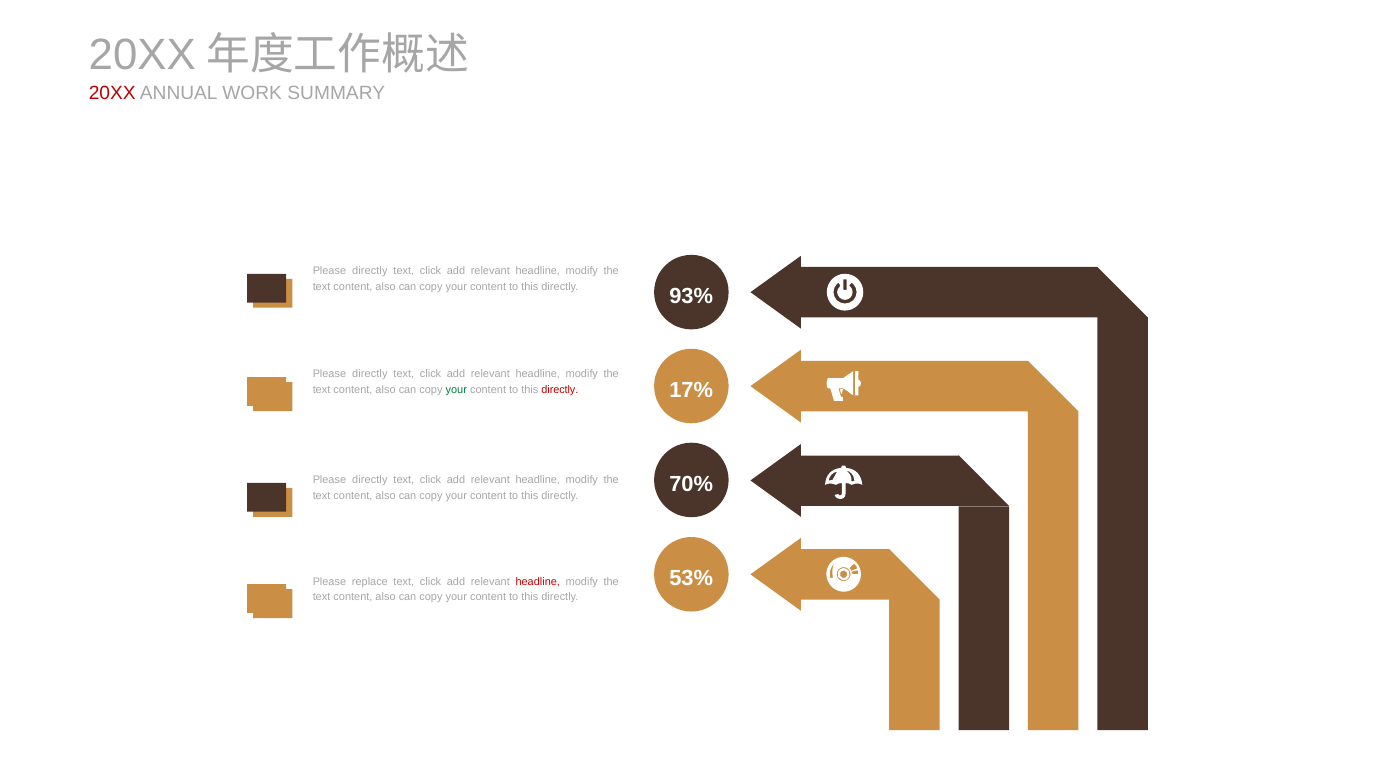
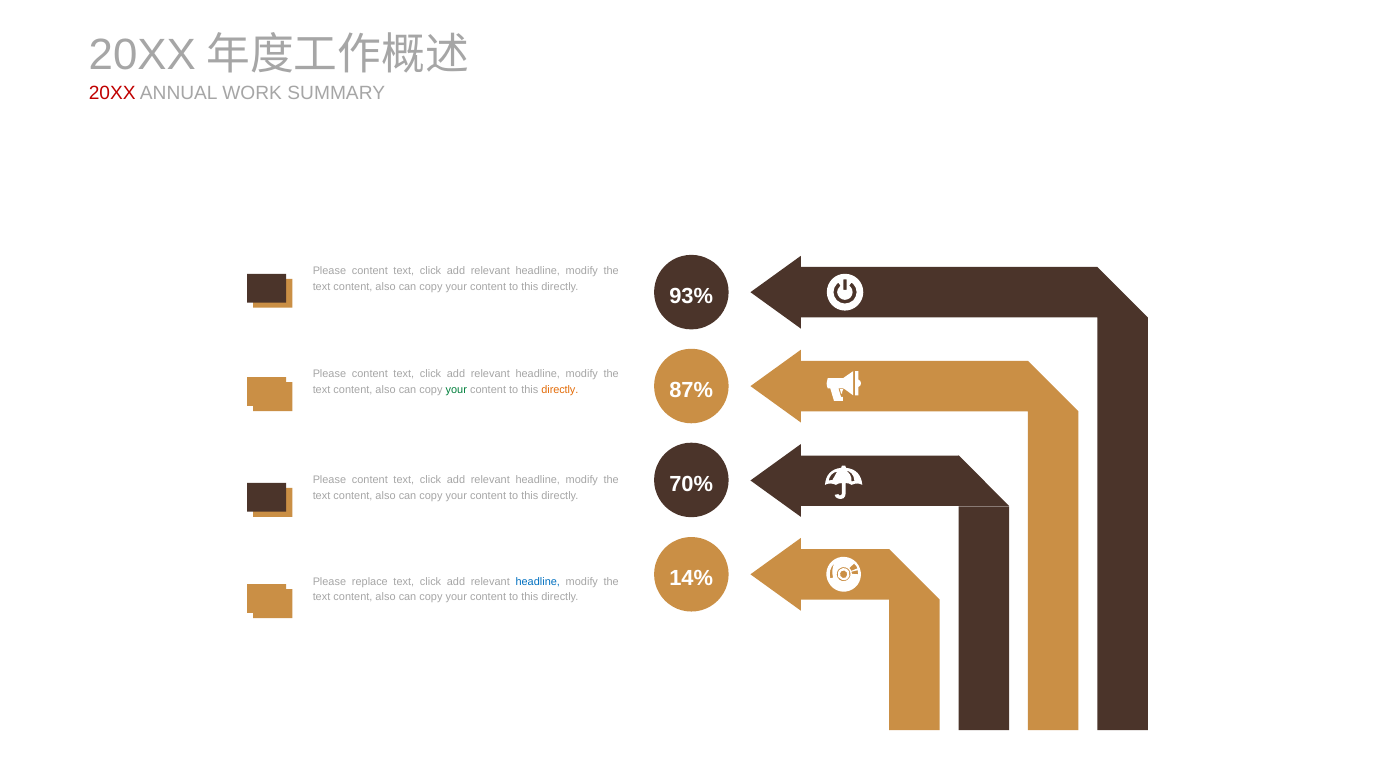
directly at (370, 271): directly -> content
directly at (370, 374): directly -> content
17%: 17% -> 87%
directly at (560, 390) colour: red -> orange
directly at (370, 480): directly -> content
53%: 53% -> 14%
headline at (538, 581) colour: red -> blue
